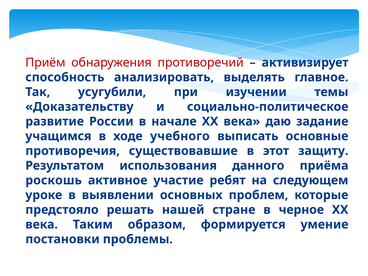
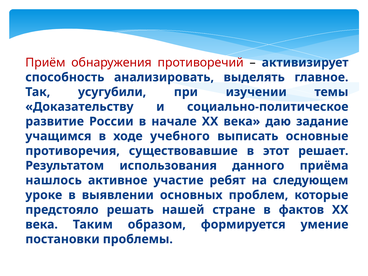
защиту: защиту -> решает
роскошь: роскошь -> нашлось
черное: черное -> фактов
